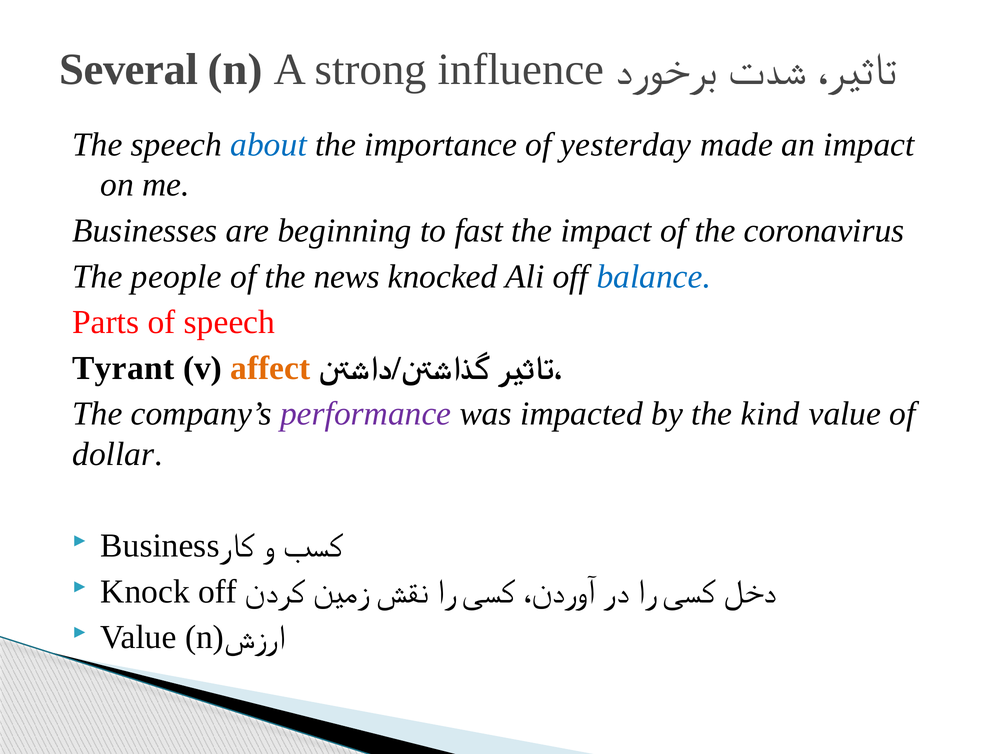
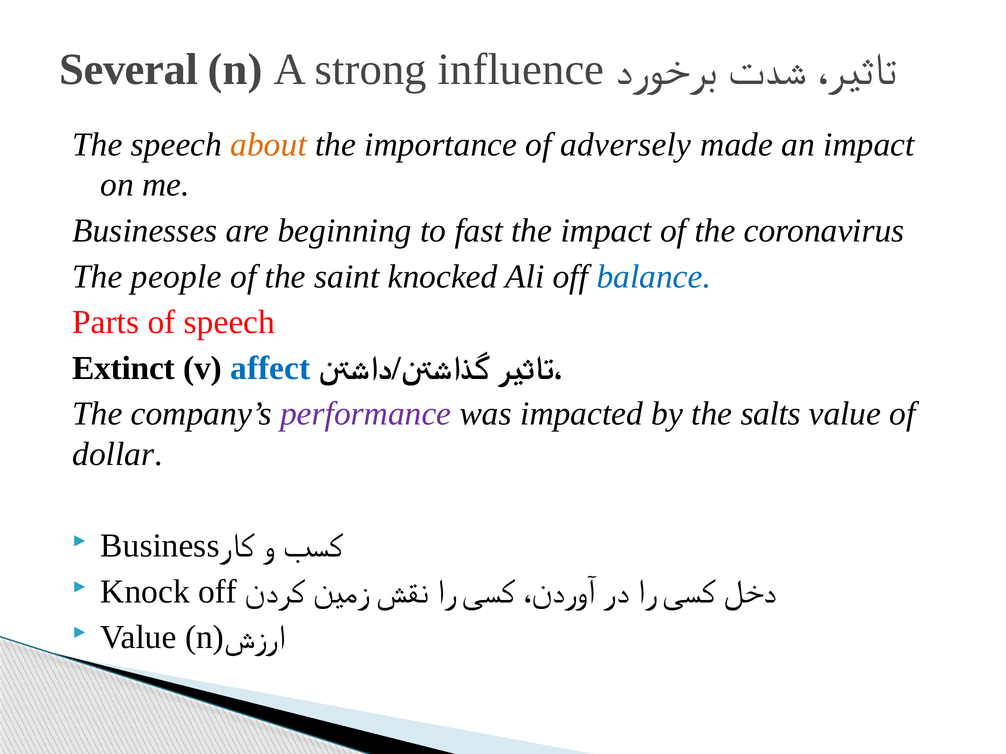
about colour: blue -> orange
yesterday: yesterday -> adversely
news: news -> saint
Tyrant: Tyrant -> Extinct
affect colour: orange -> blue
kind: kind -> salts
